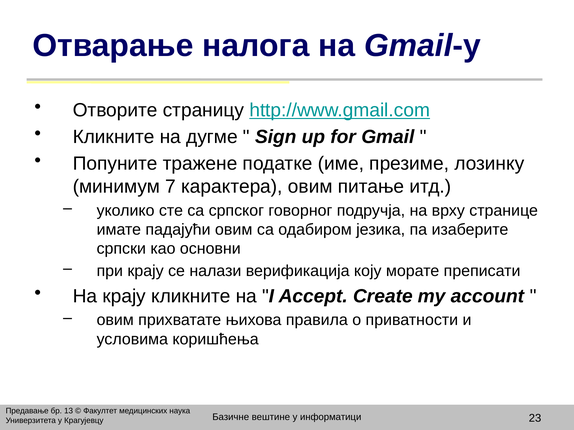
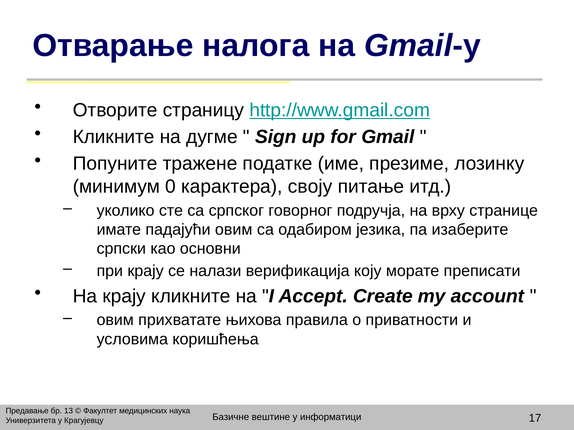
7: 7 -> 0
карактера овим: овим -> своју
23: 23 -> 17
